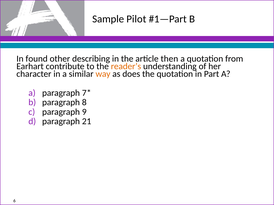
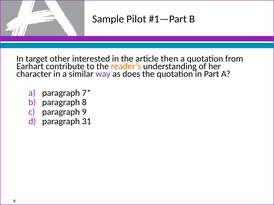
found: found -> target
describing: describing -> interested
way colour: orange -> purple
21: 21 -> 31
